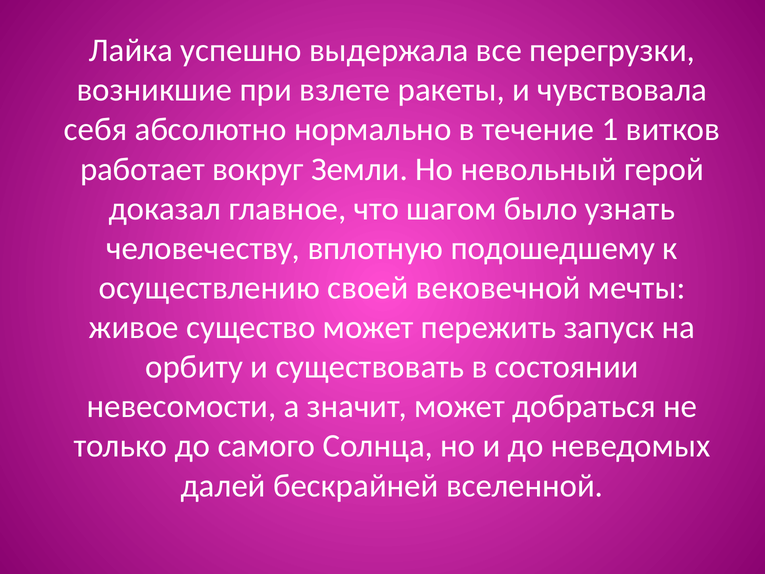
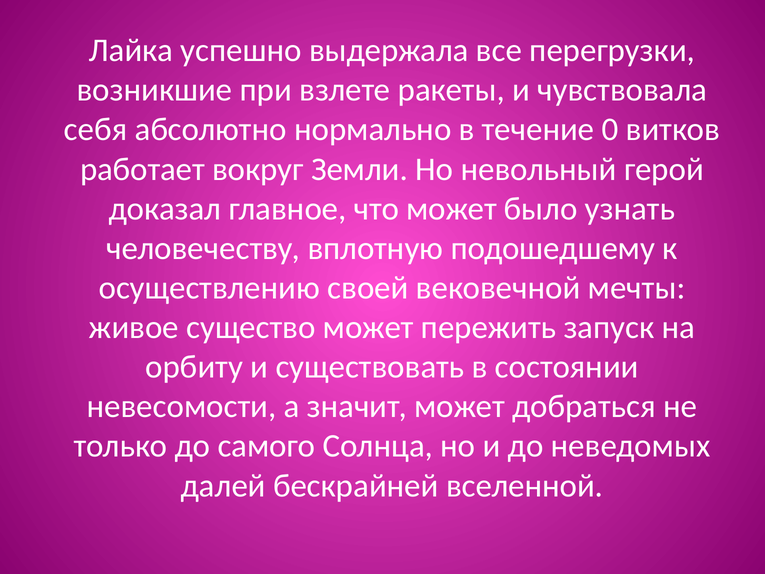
1: 1 -> 0
что шагом: шагом -> может
